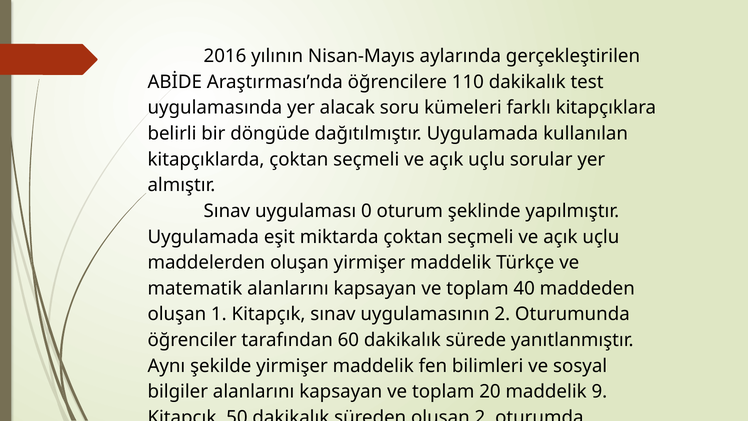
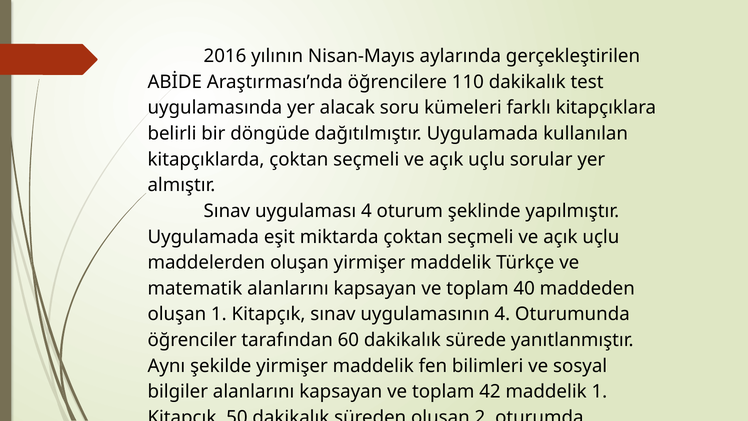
uygulaması 0: 0 -> 4
uygulamasının 2: 2 -> 4
20: 20 -> 42
maddelik 9: 9 -> 1
